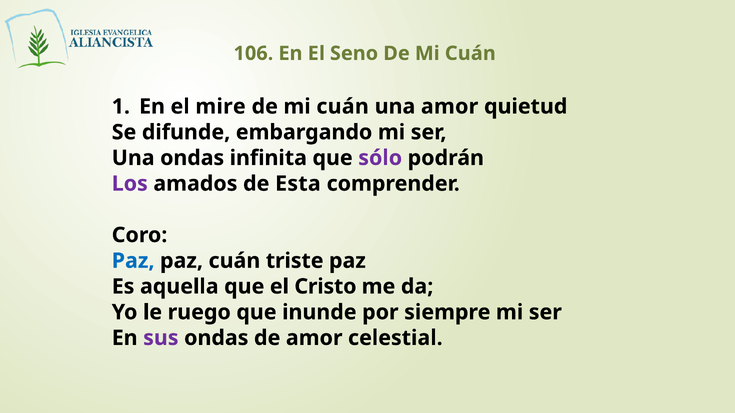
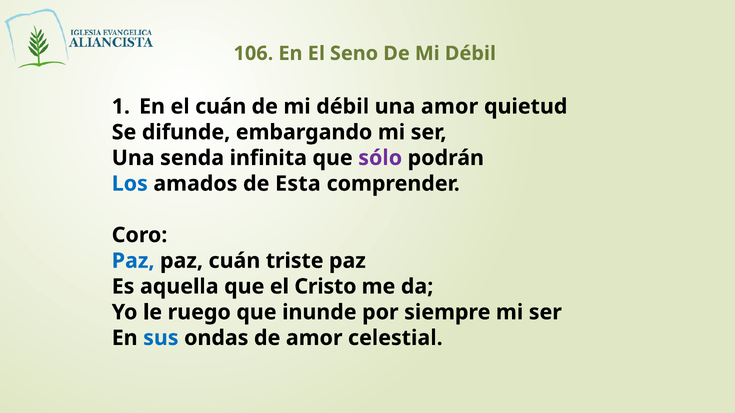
Seno De Mi Cuán: Cuán -> Débil
el mire: mire -> cuán
cuán at (343, 107): cuán -> débil
Una ondas: ondas -> senda
Los colour: purple -> blue
sus colour: purple -> blue
